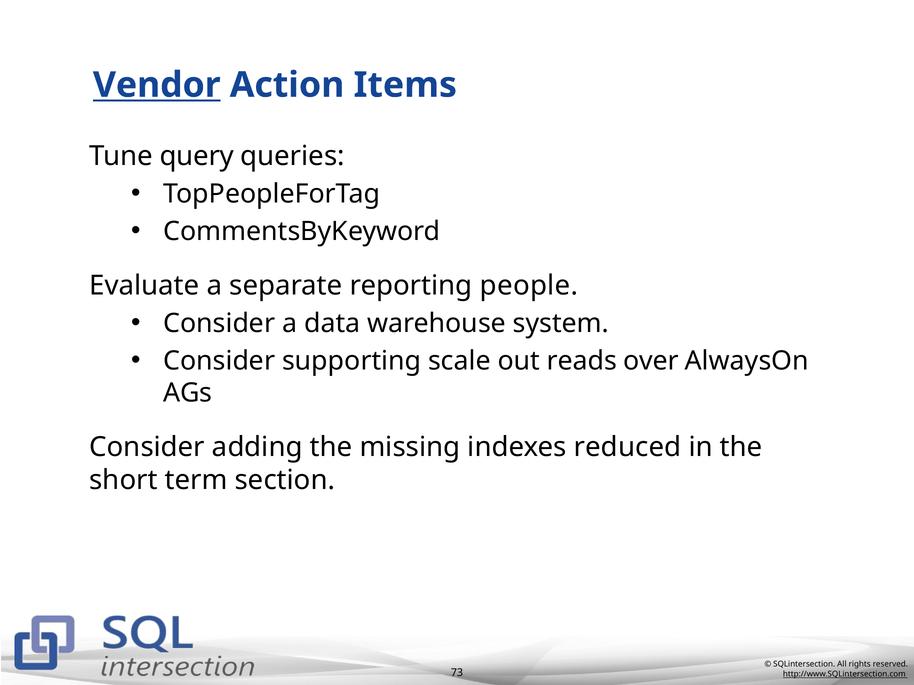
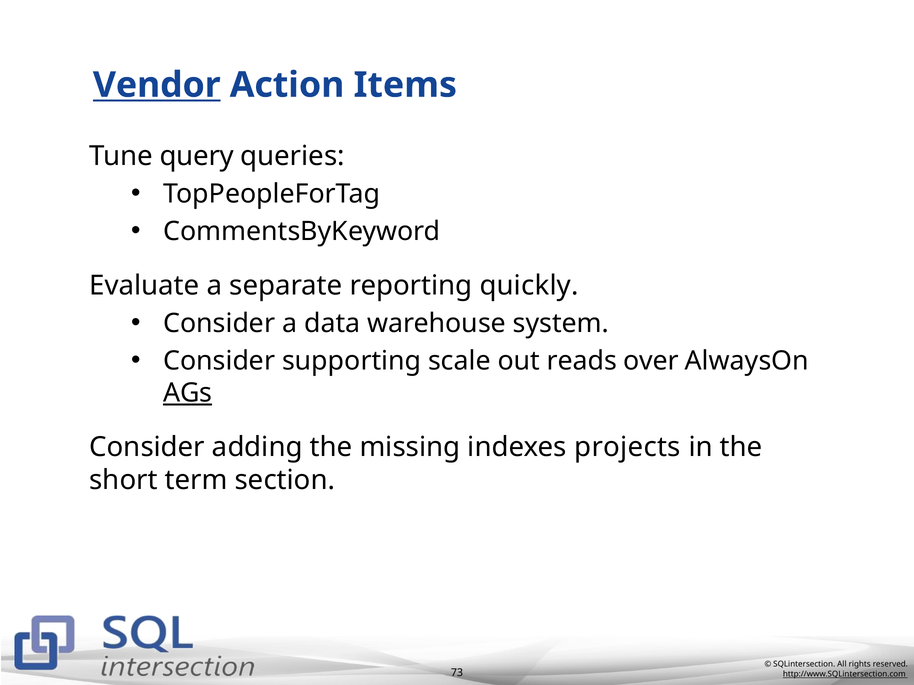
people: people -> quickly
AGs underline: none -> present
reduced: reduced -> projects
